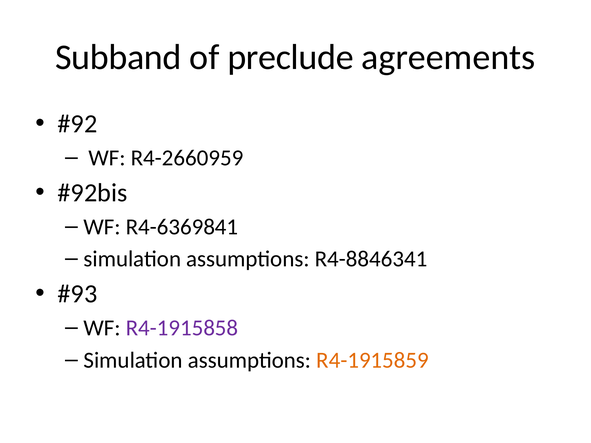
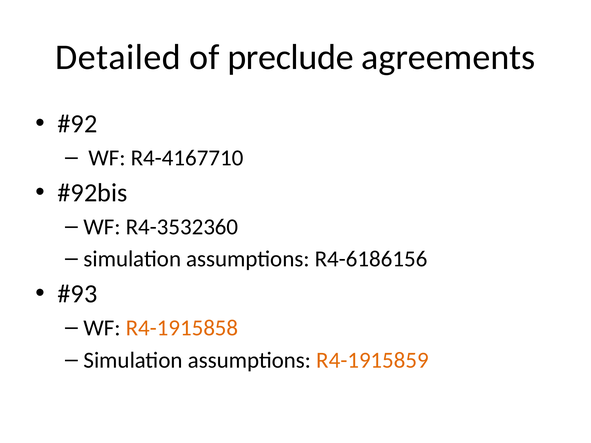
Subband: Subband -> Detailed
R4-2660959: R4-2660959 -> R4-4167710
R4-6369841: R4-6369841 -> R4-3532360
R4-8846341: R4-8846341 -> R4-6186156
R4-1915858 colour: purple -> orange
